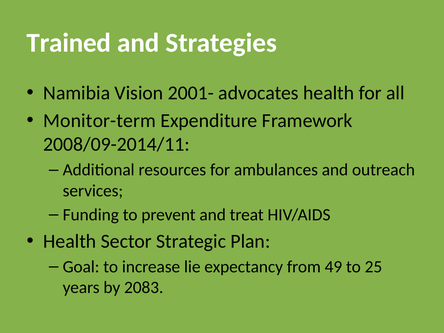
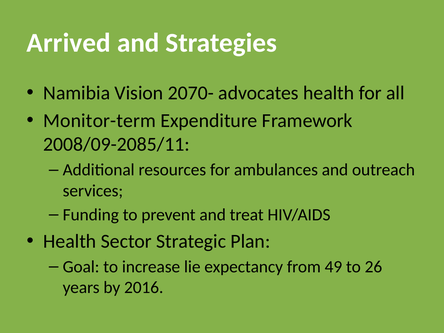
Trained: Trained -> Arrived
2001-: 2001- -> 2070-
2008/09-2014/11: 2008/09-2014/11 -> 2008/09-2085/11
25: 25 -> 26
2083: 2083 -> 2016
